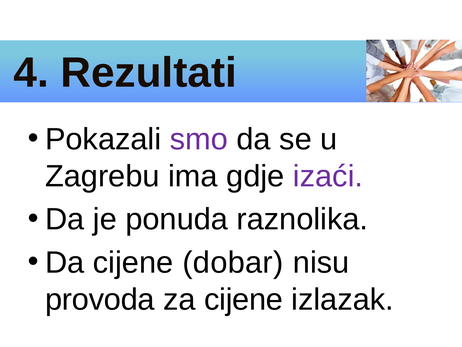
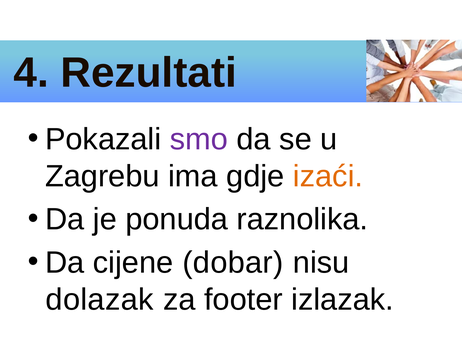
izaći colour: purple -> orange
provoda: provoda -> dolazak
za cijene: cijene -> footer
